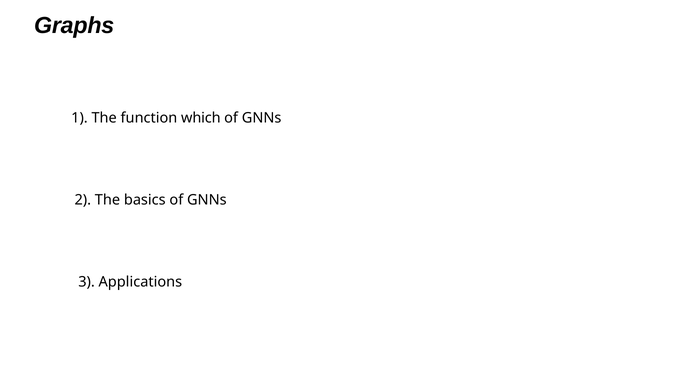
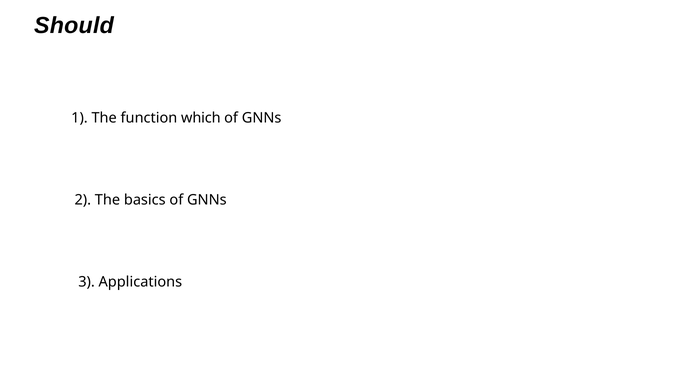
Graphs: Graphs -> Should
